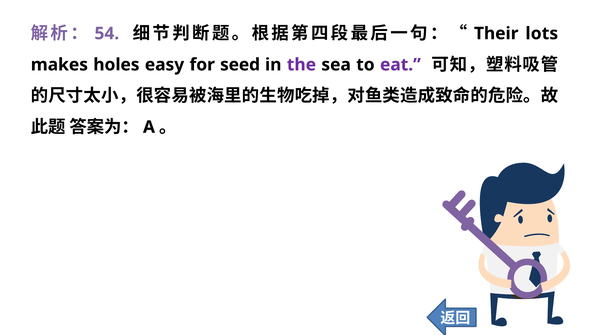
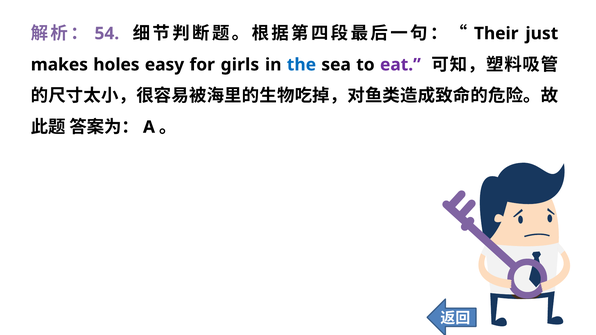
lots: lots -> just
seed: seed -> girls
the colour: purple -> blue
